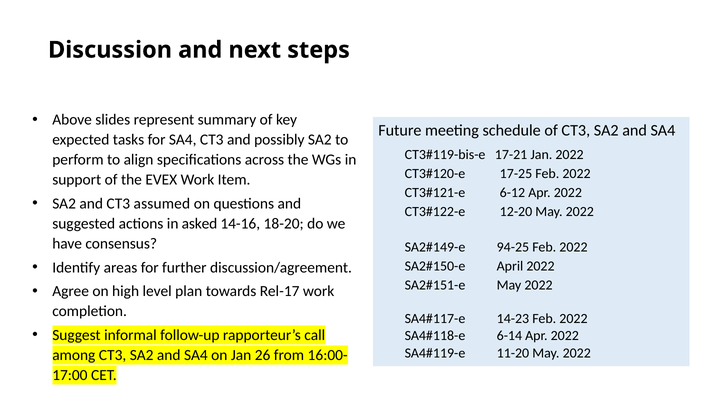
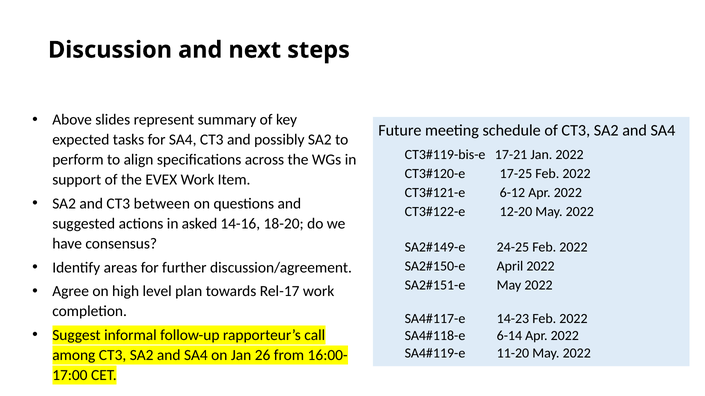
assumed: assumed -> between
94-25: 94-25 -> 24-25
